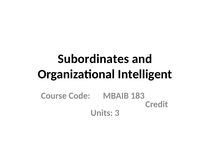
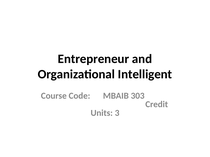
Subordinates: Subordinates -> Entrepreneur
183: 183 -> 303
